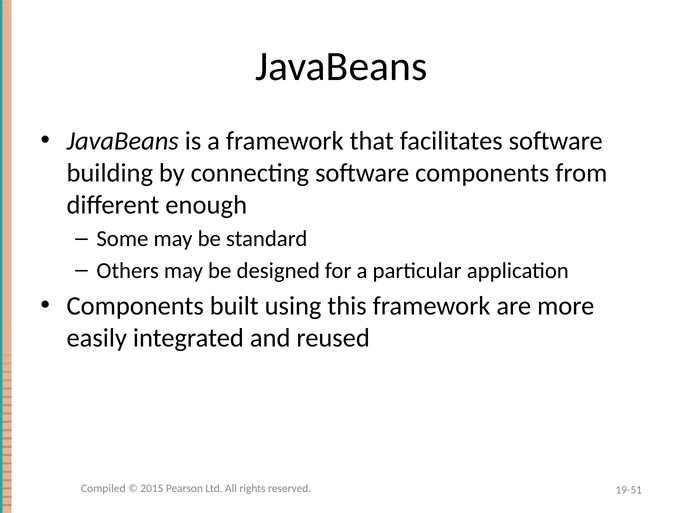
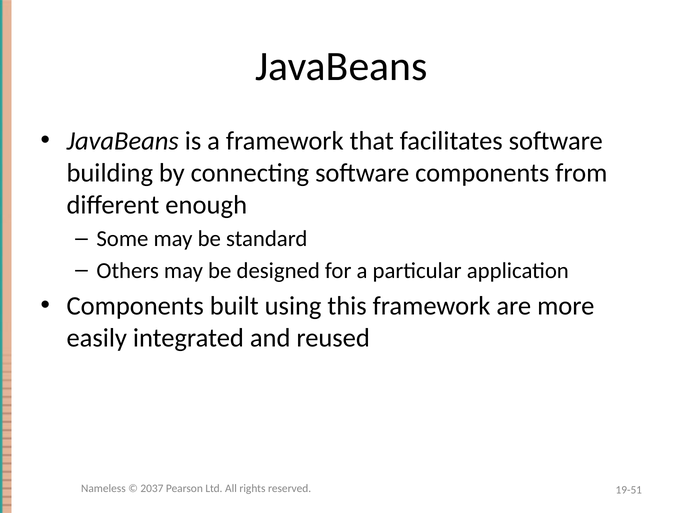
Compiled: Compiled -> Nameless
2015: 2015 -> 2037
